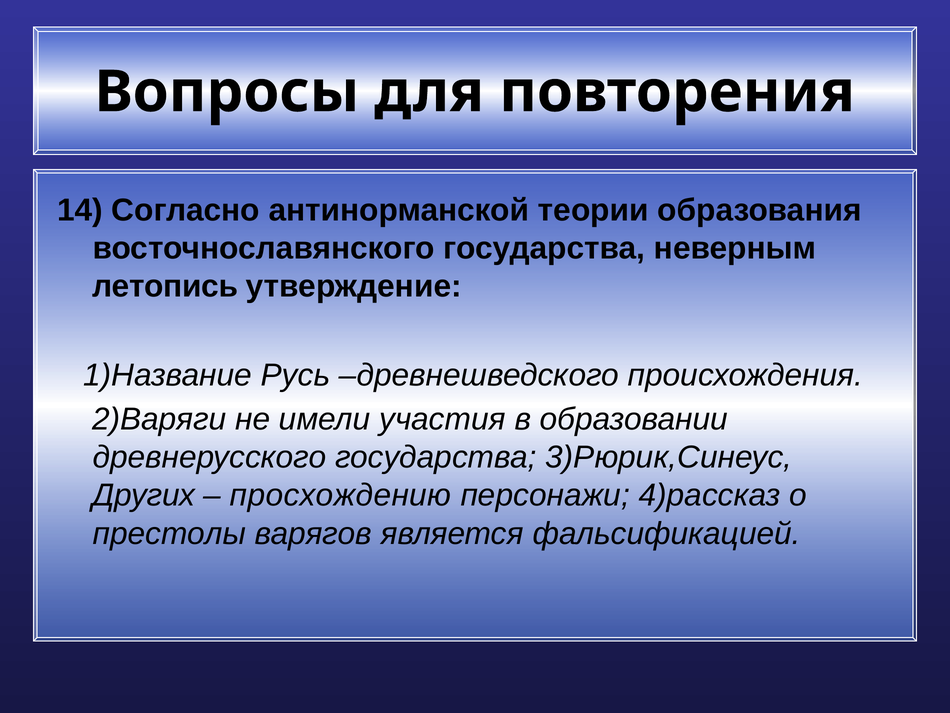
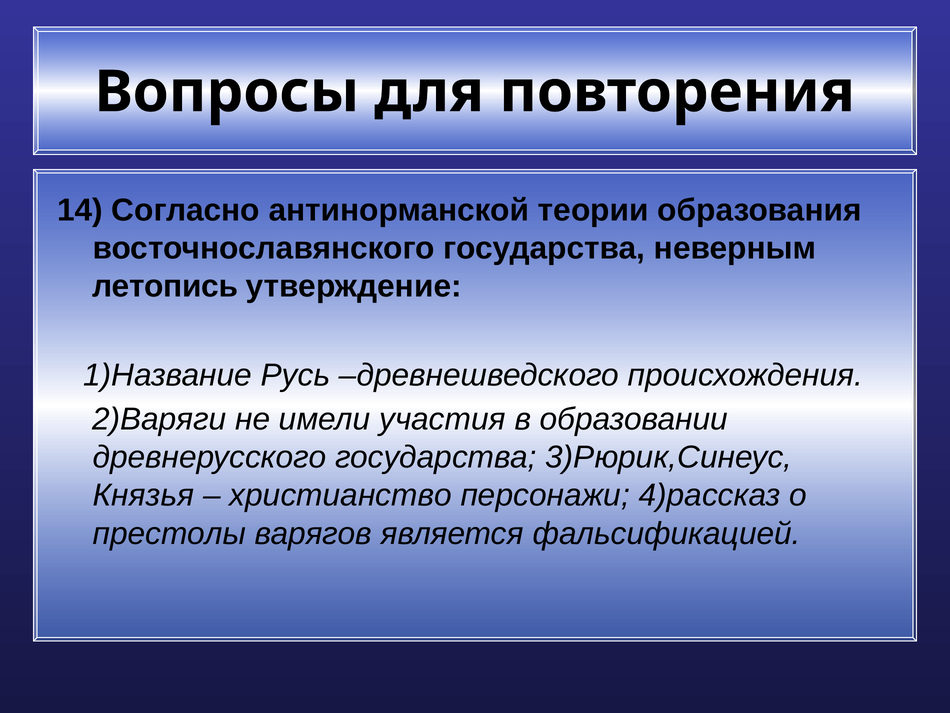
Других: Других -> Князья
просхождению: просхождению -> христианство
